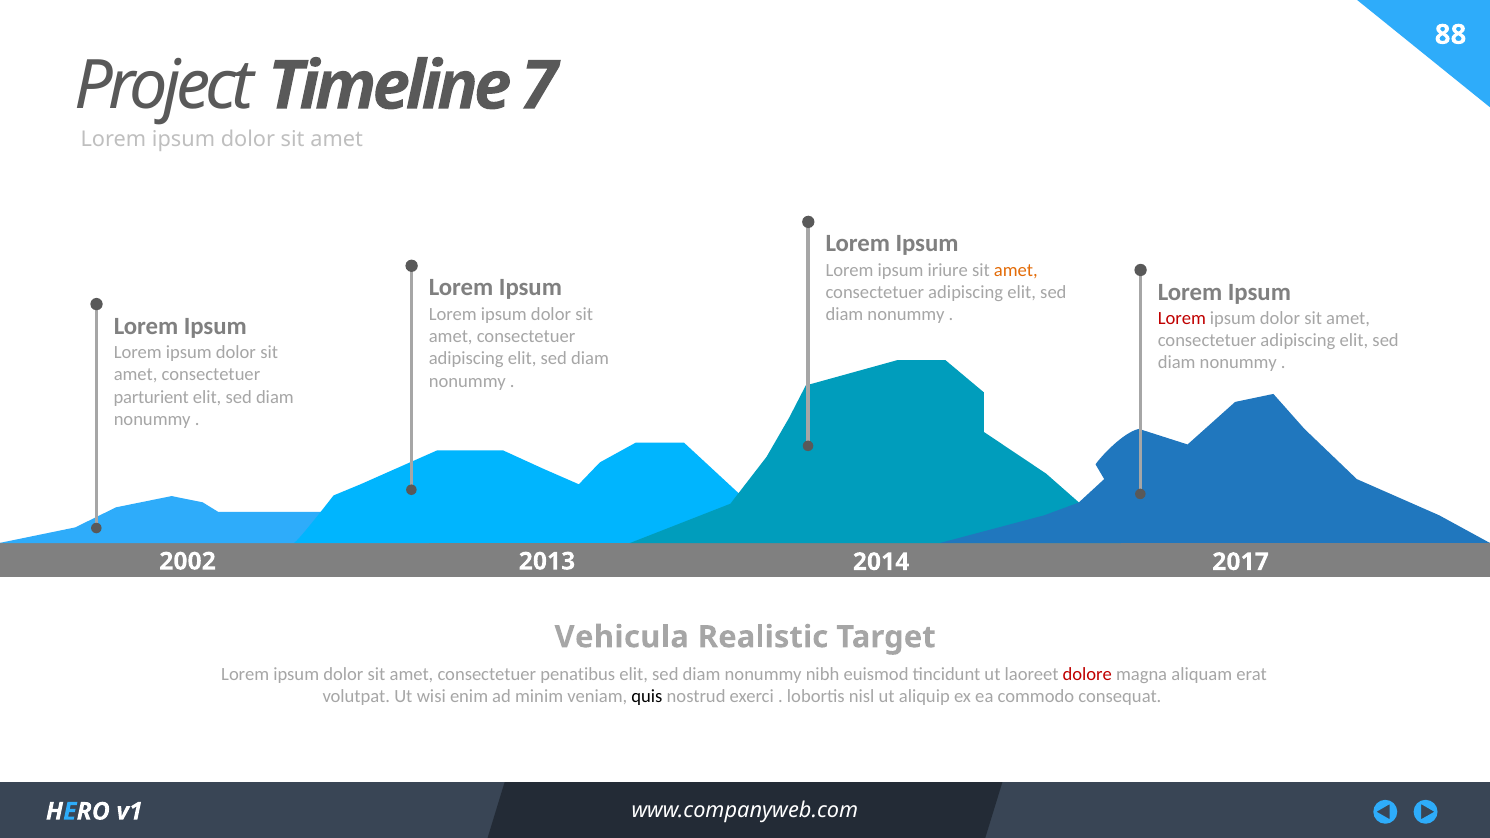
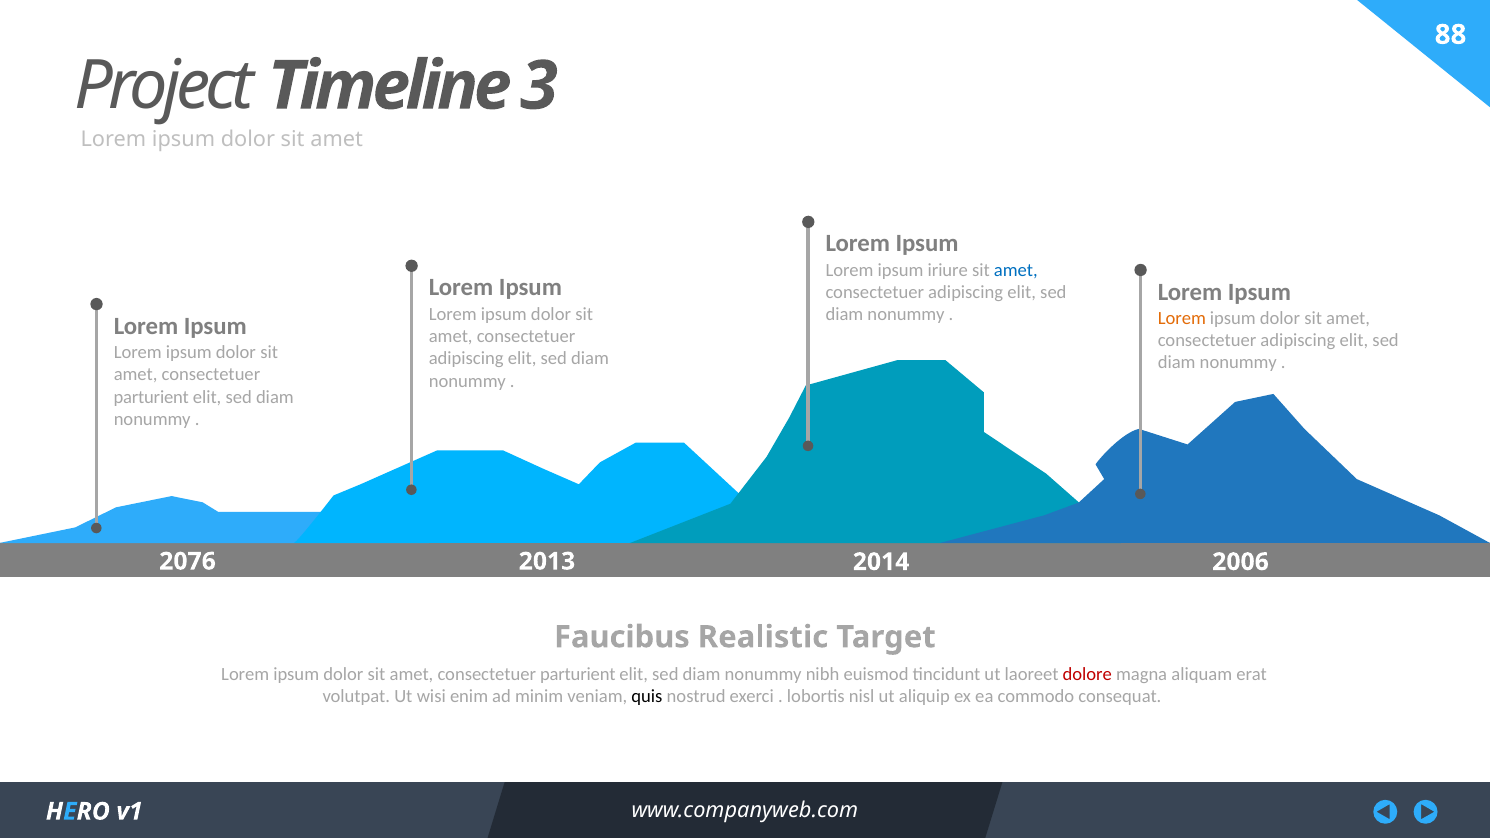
7: 7 -> 3
amet at (1016, 270) colour: orange -> blue
Lorem at (1182, 318) colour: red -> orange
2002: 2002 -> 2076
2017: 2017 -> 2006
Vehicula: Vehicula -> Faucibus
penatibus at (578, 674): penatibus -> parturient
